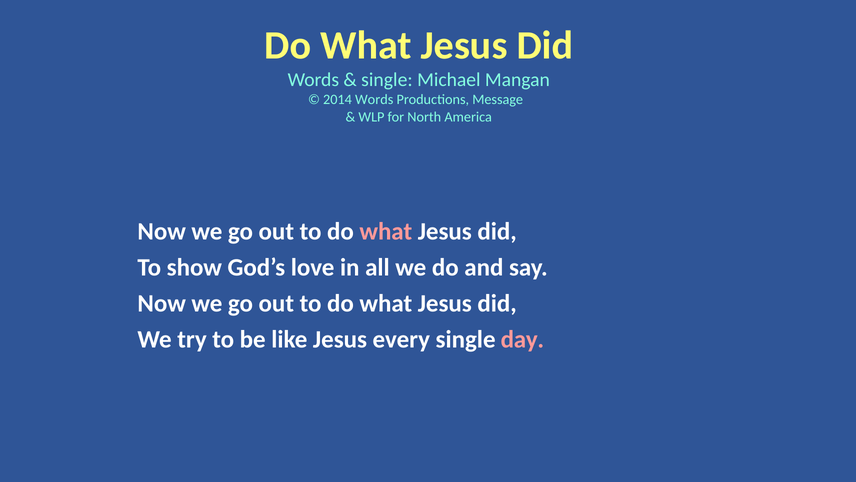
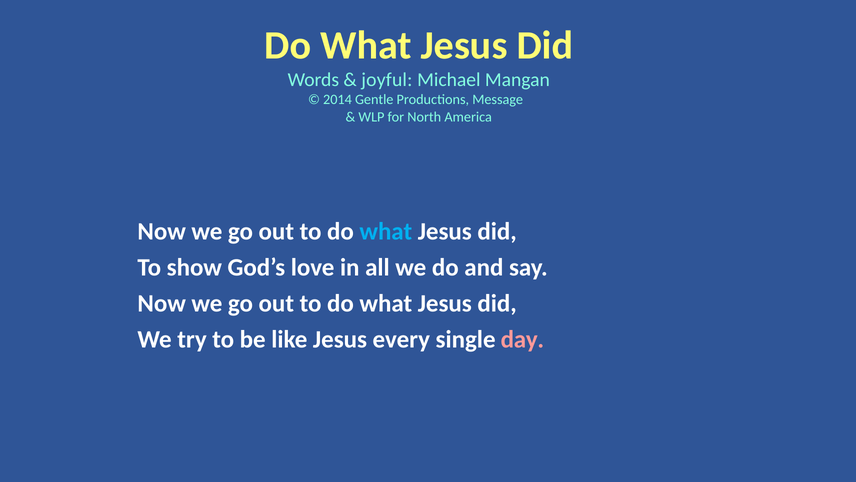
single at (387, 80): single -> joyful
2014 Words: Words -> Gentle
what at (386, 231) colour: pink -> light blue
